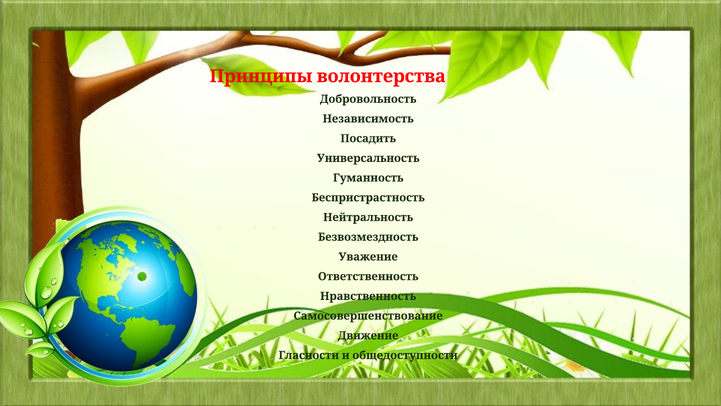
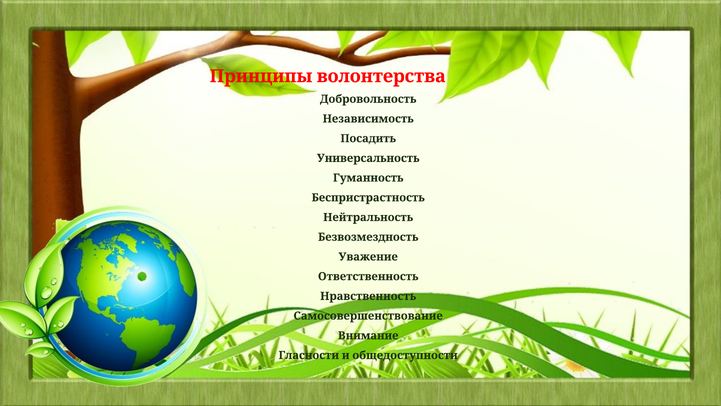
Движение: Движение -> Внимание
